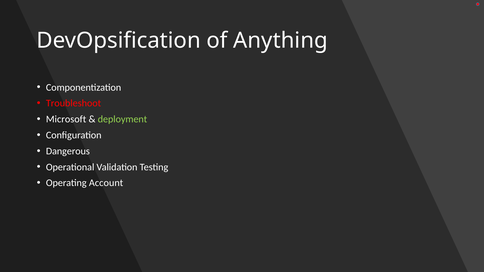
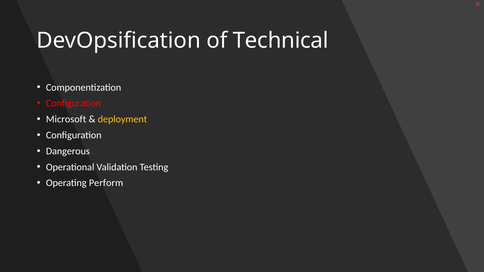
Anything: Anything -> Technical
Troubleshoot at (74, 103): Troubleshoot -> Configuration
deployment colour: light green -> yellow
Account: Account -> Perform
